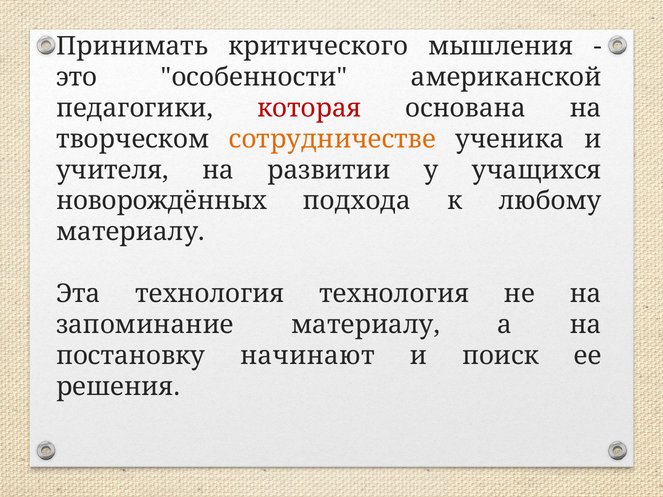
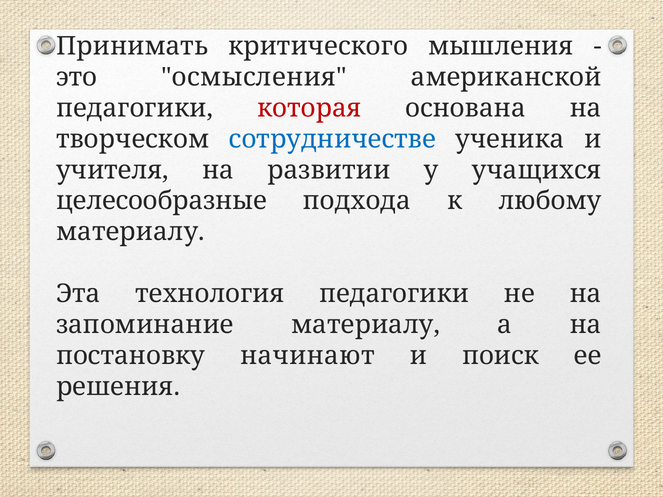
особенности: особенности -> осмысления
сотрудничестве colour: orange -> blue
новорождённых: новорождённых -> целесообразные
технология технология: технология -> педагогики
